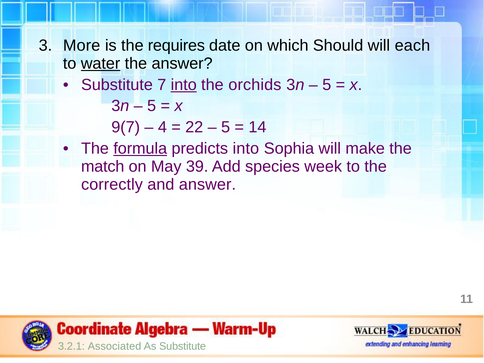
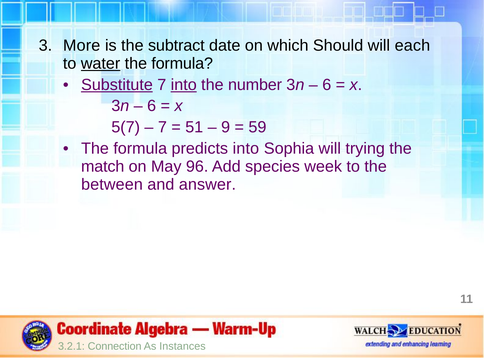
requires: requires -> subtract
answer at (182, 64): answer -> formula
Substitute at (117, 85) underline: none -> present
orchids: orchids -> number
5 at (327, 85): 5 -> 6
5 at (152, 106): 5 -> 6
9(7: 9(7 -> 5(7
4 at (162, 127): 4 -> 7
22: 22 -> 51
5 at (226, 127): 5 -> 9
14: 14 -> 59
formula at (140, 148) underline: present -> none
make: make -> trying
39: 39 -> 96
correctly: correctly -> between
Associated: Associated -> Connection
As Substitute: Substitute -> Instances
